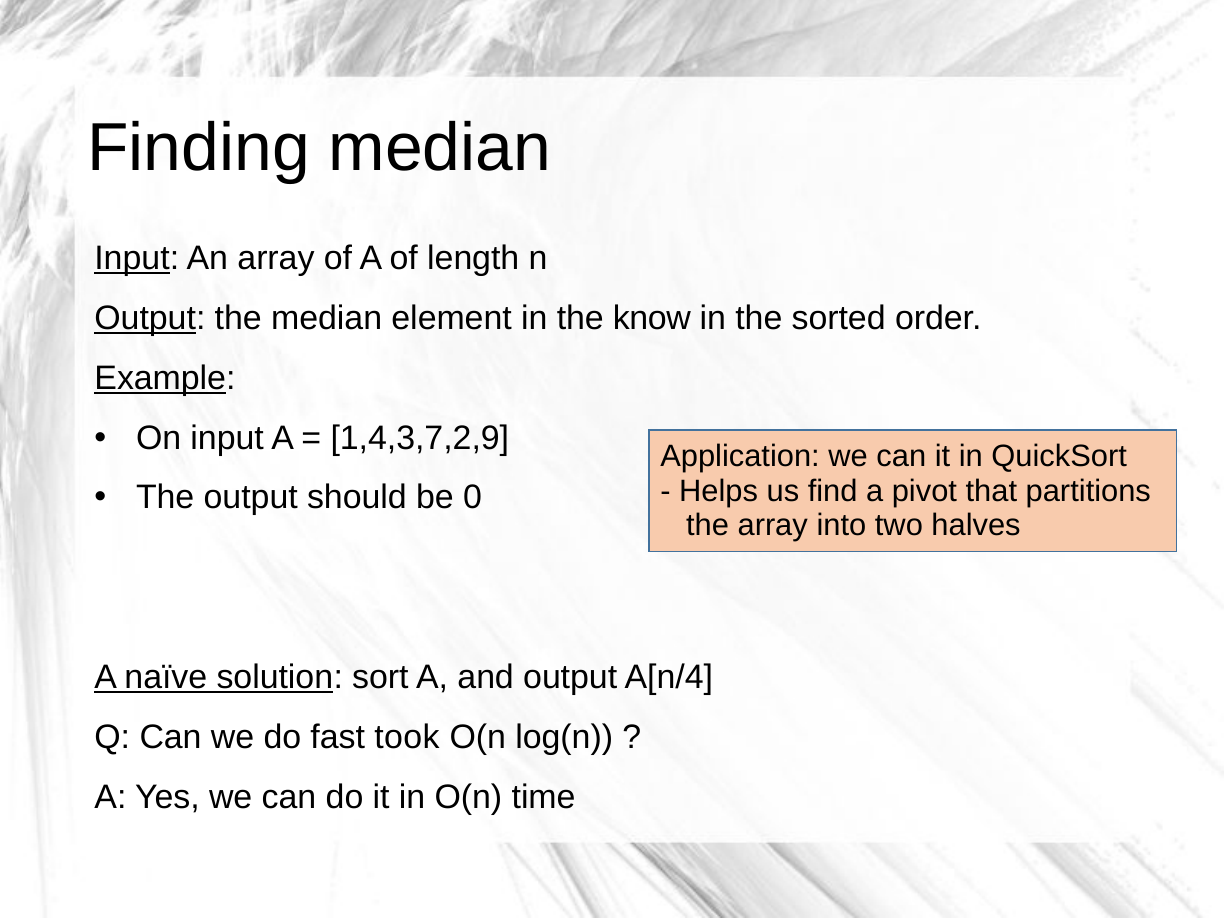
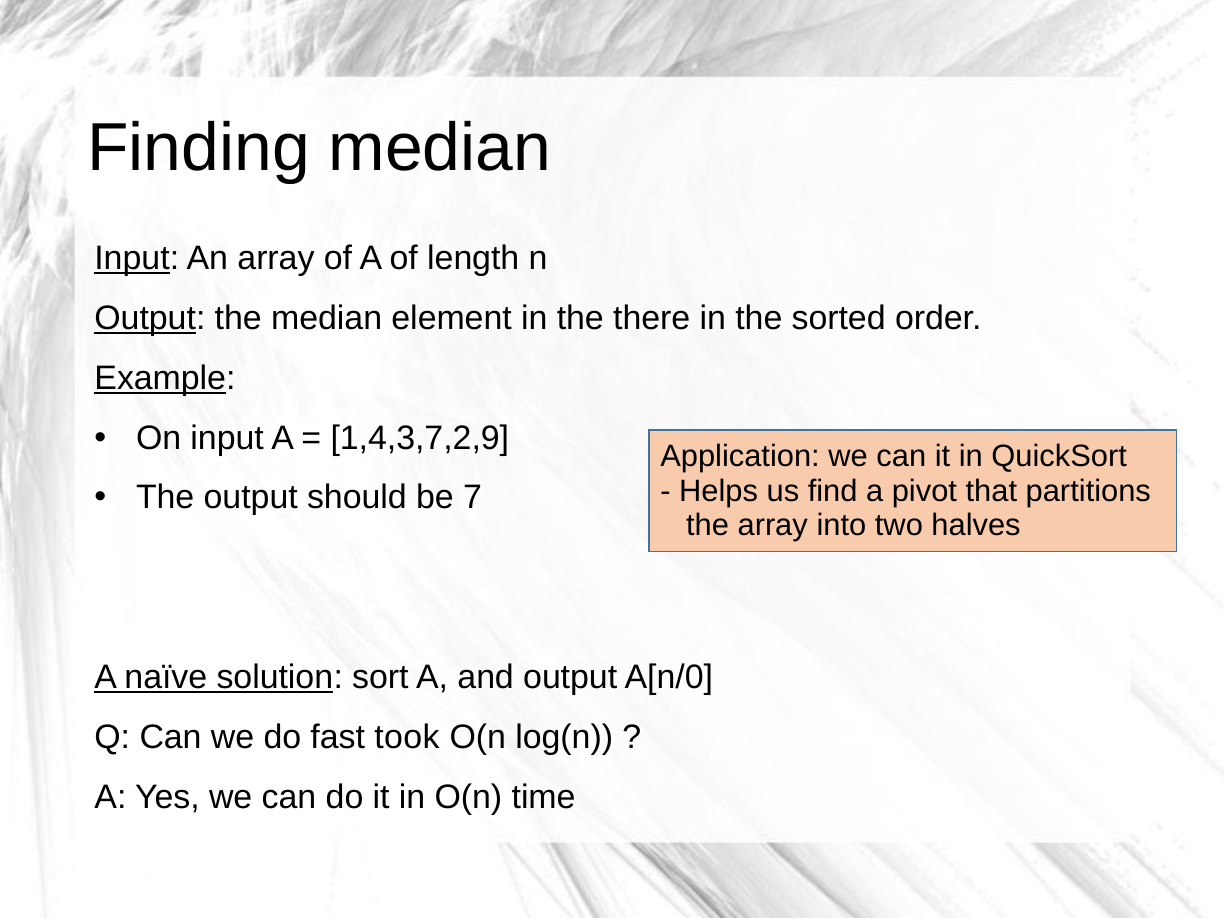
know: know -> there
0: 0 -> 7
A[n/4: A[n/4 -> A[n/0
